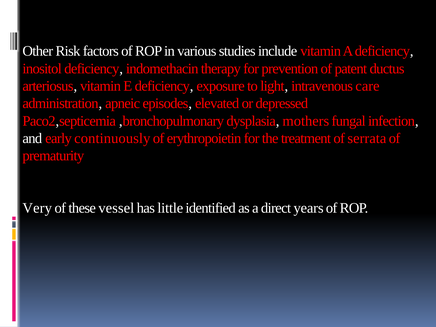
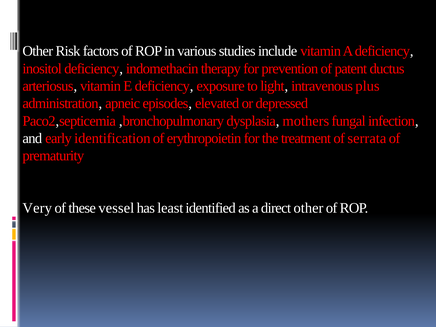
care: care -> plus
continuously: continuously -> identification
little: little -> least
direct years: years -> other
